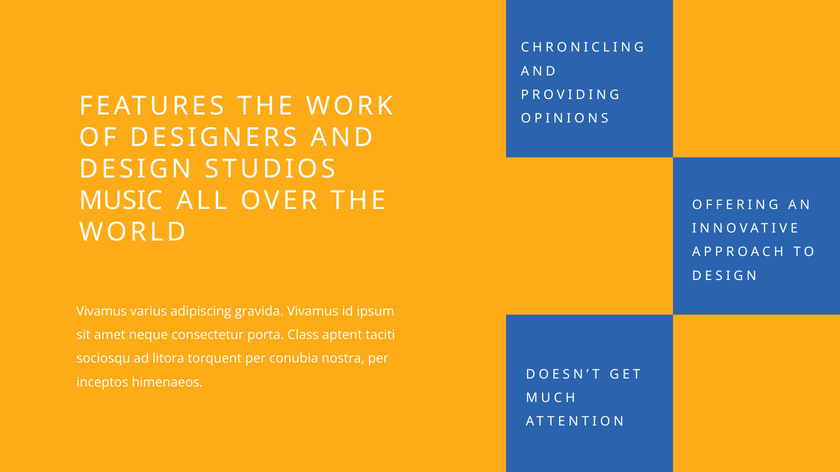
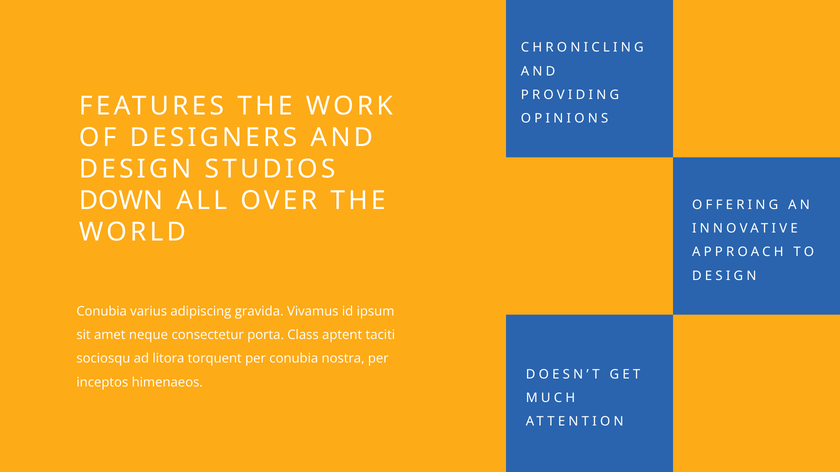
MUSIC: MUSIC -> DOWN
Vivamus at (102, 312): Vivamus -> Conubia
